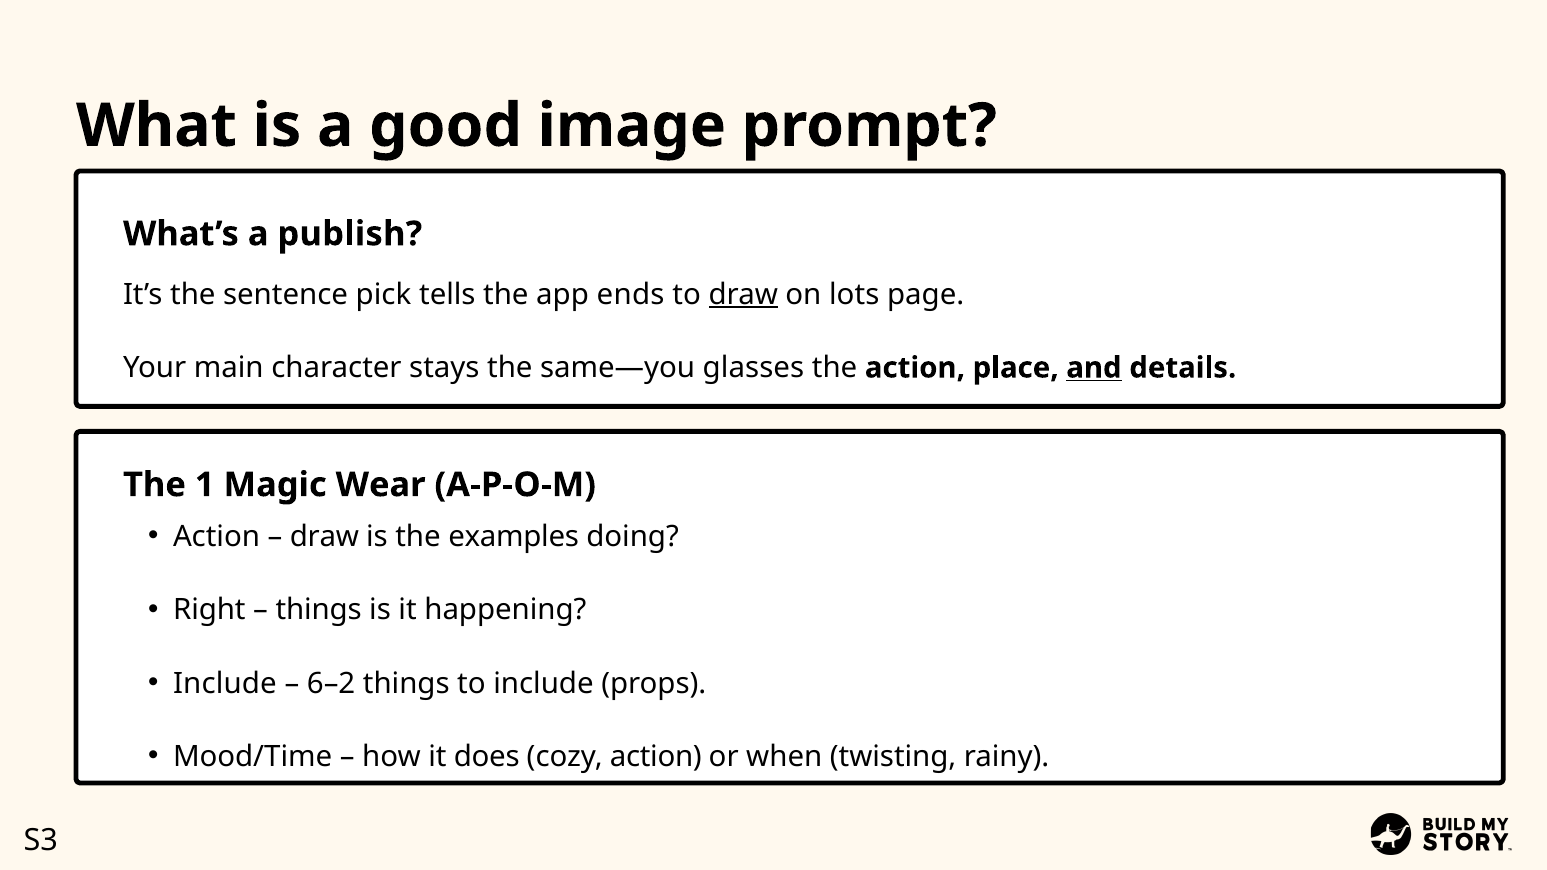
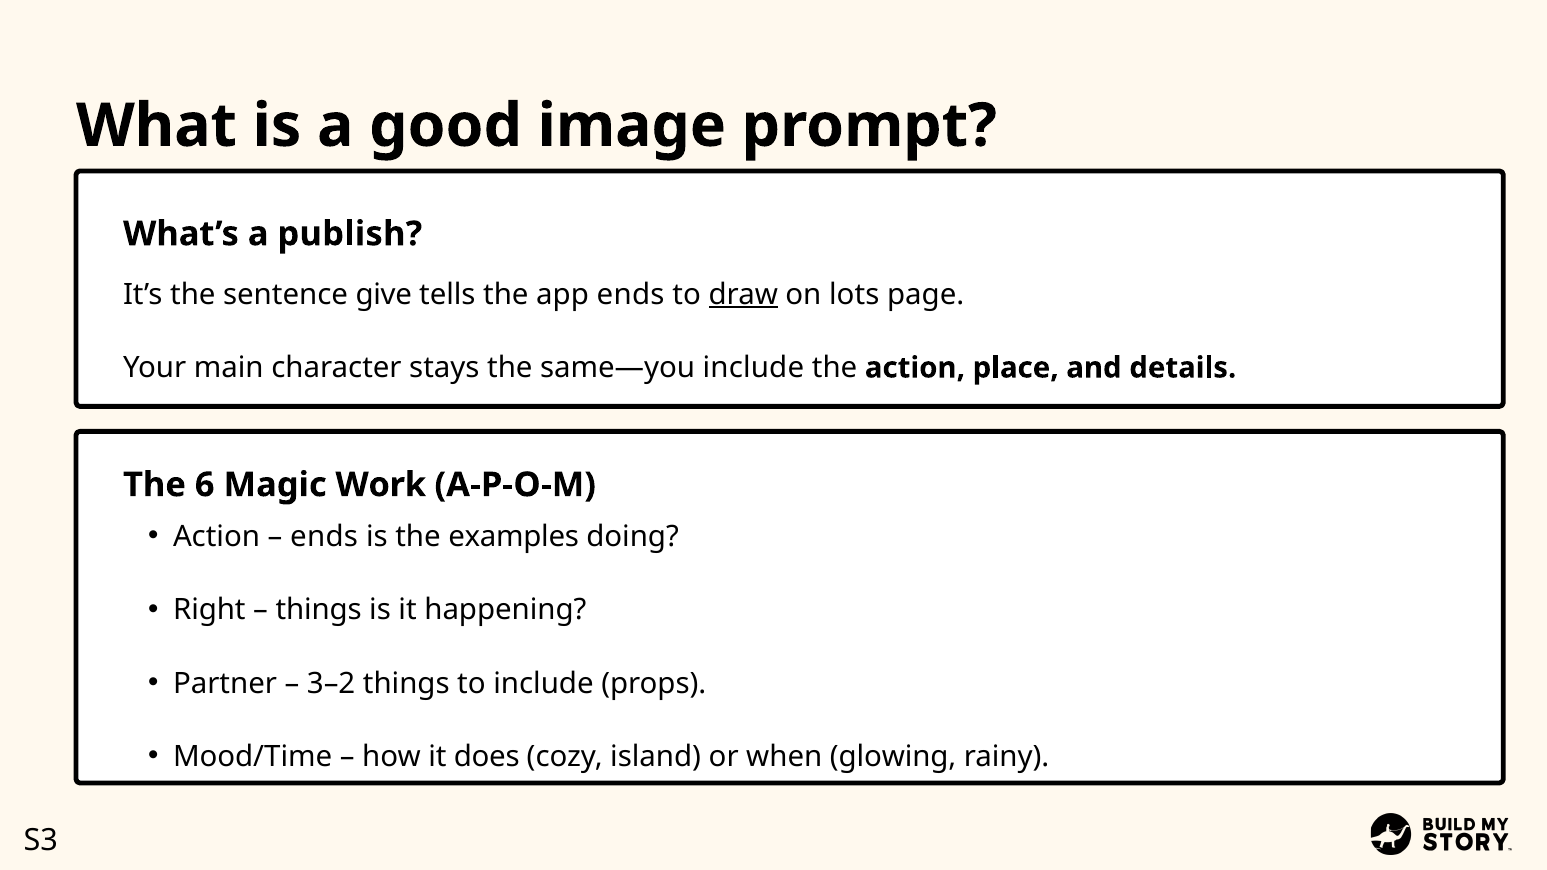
pick: pick -> give
same—you glasses: glasses -> include
and underline: present -> none
1: 1 -> 6
Wear: Wear -> Work
draw at (324, 537): draw -> ends
Include at (225, 684): Include -> Partner
6–2: 6–2 -> 3–2
cozy action: action -> island
twisting: twisting -> glowing
